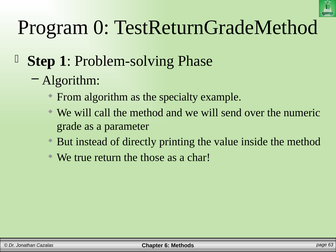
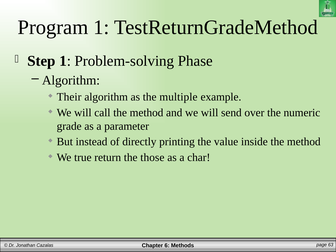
Program 0: 0 -> 1
From: From -> Their
specialty: specialty -> multiple
